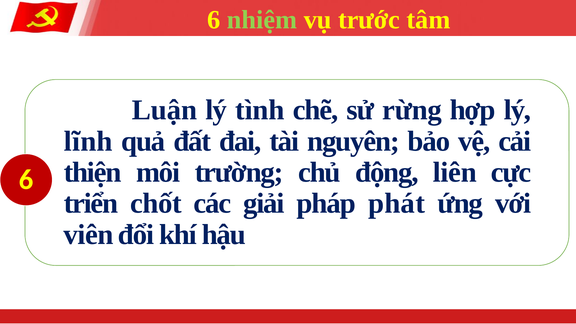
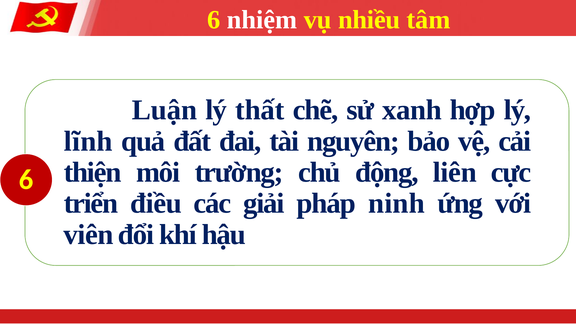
nhiệm colour: light green -> white
trước: trước -> nhiều
tình: tình -> thất
rừng: rừng -> xanh
chốt: chốt -> điều
phát: phát -> ninh
